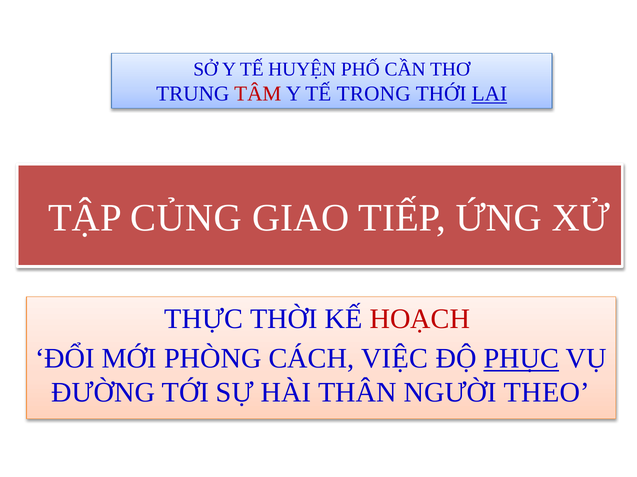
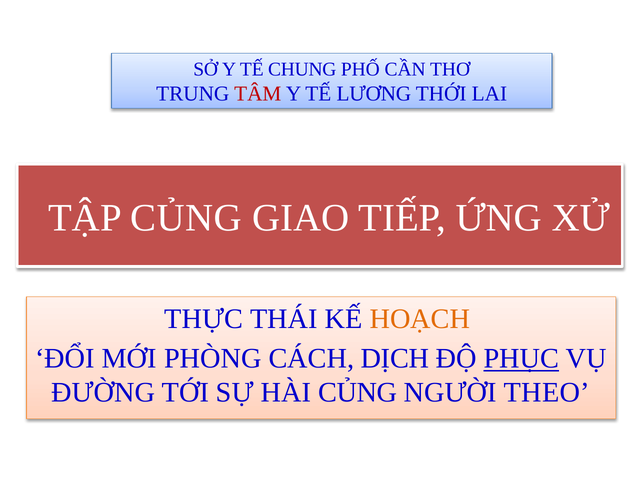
HUYỆN: HUYỆN -> CHUNG
TRONG: TRONG -> LƯƠNG
LAI underline: present -> none
THỜI: THỜI -> THÁI
HOẠCH colour: red -> orange
VIỆC: VIỆC -> DỊCH
HÀI THÂN: THÂN -> CỦNG
